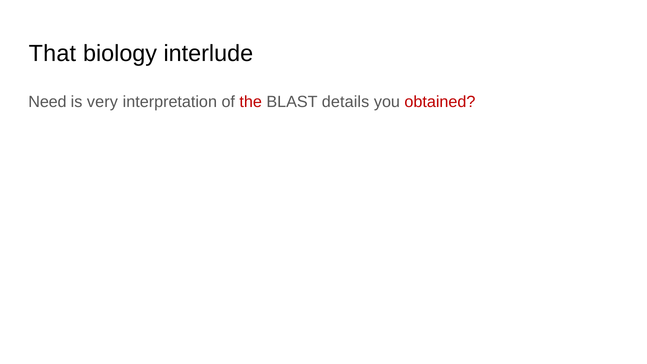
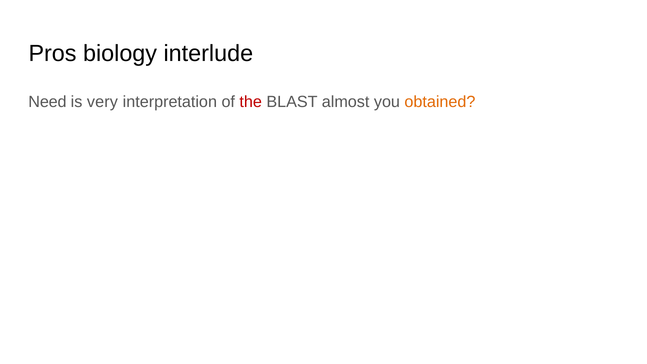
That: That -> Pros
details: details -> almost
obtained colour: red -> orange
